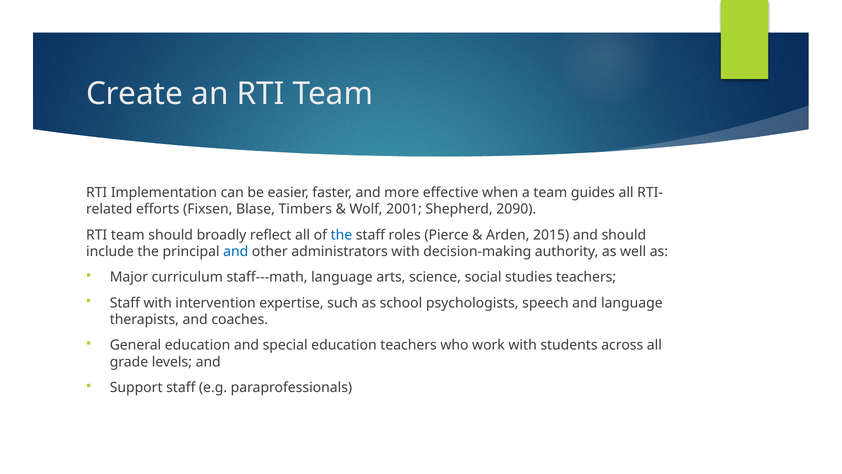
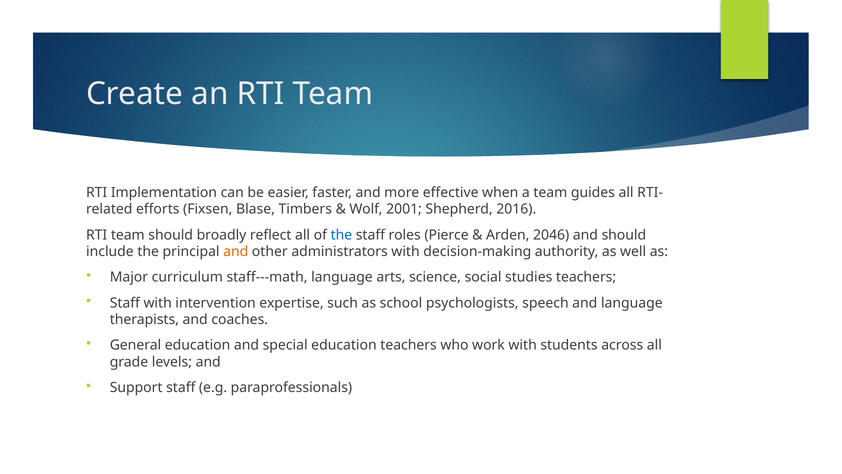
2090: 2090 -> 2016
2015: 2015 -> 2046
and at (236, 252) colour: blue -> orange
